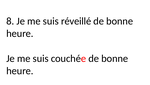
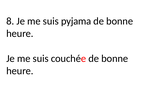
réveillé: réveillé -> pyjama
